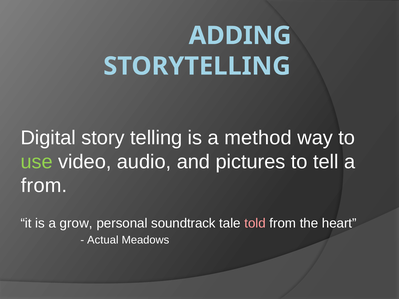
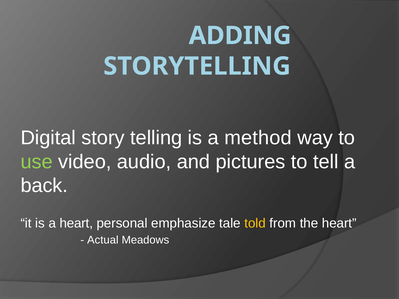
from at (44, 186): from -> back
a grow: grow -> heart
soundtrack: soundtrack -> emphasize
told colour: pink -> yellow
